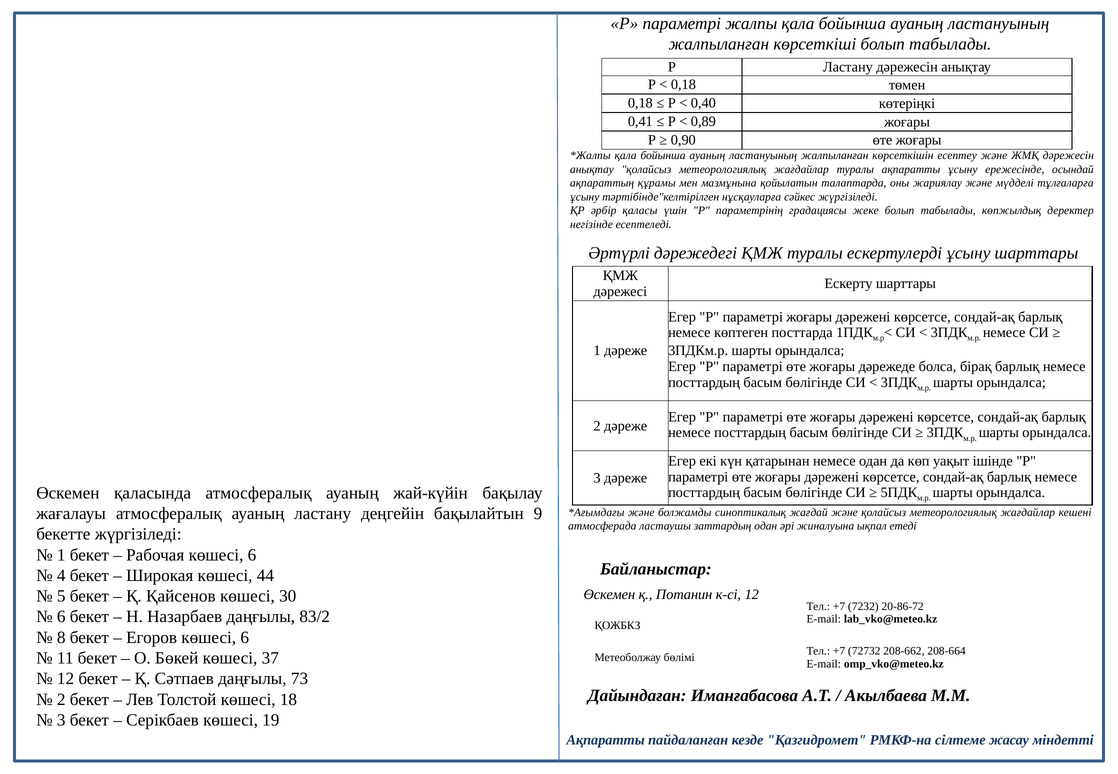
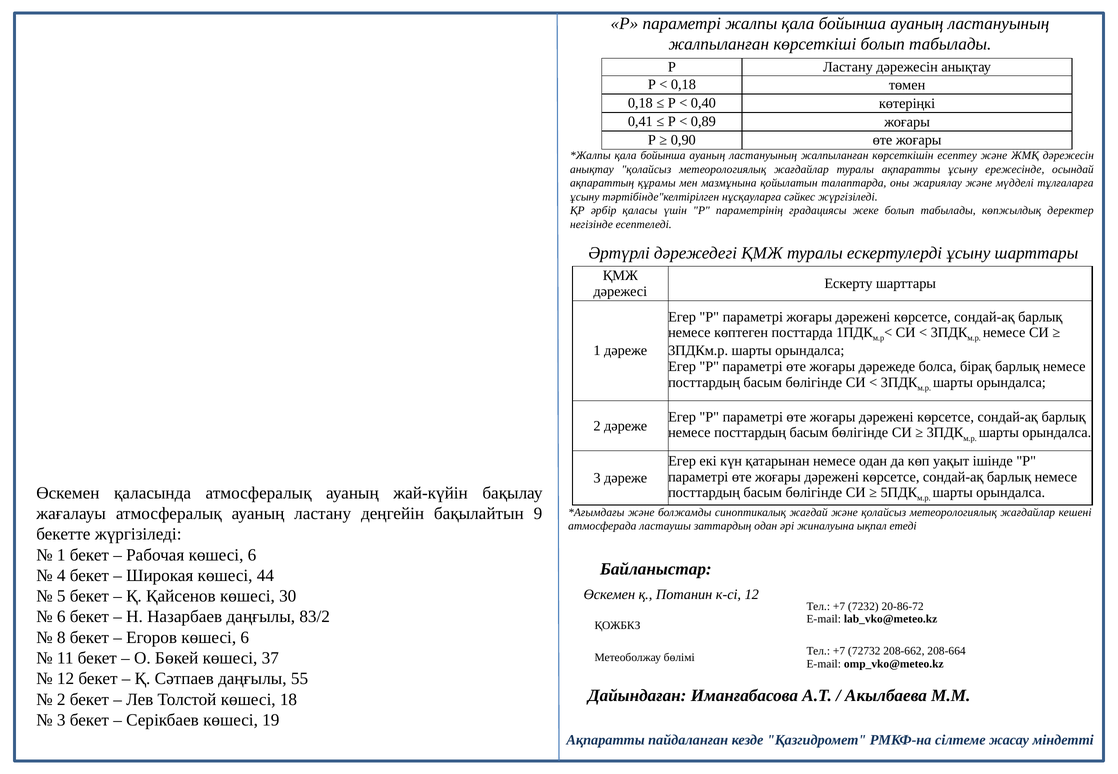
73: 73 -> 55
